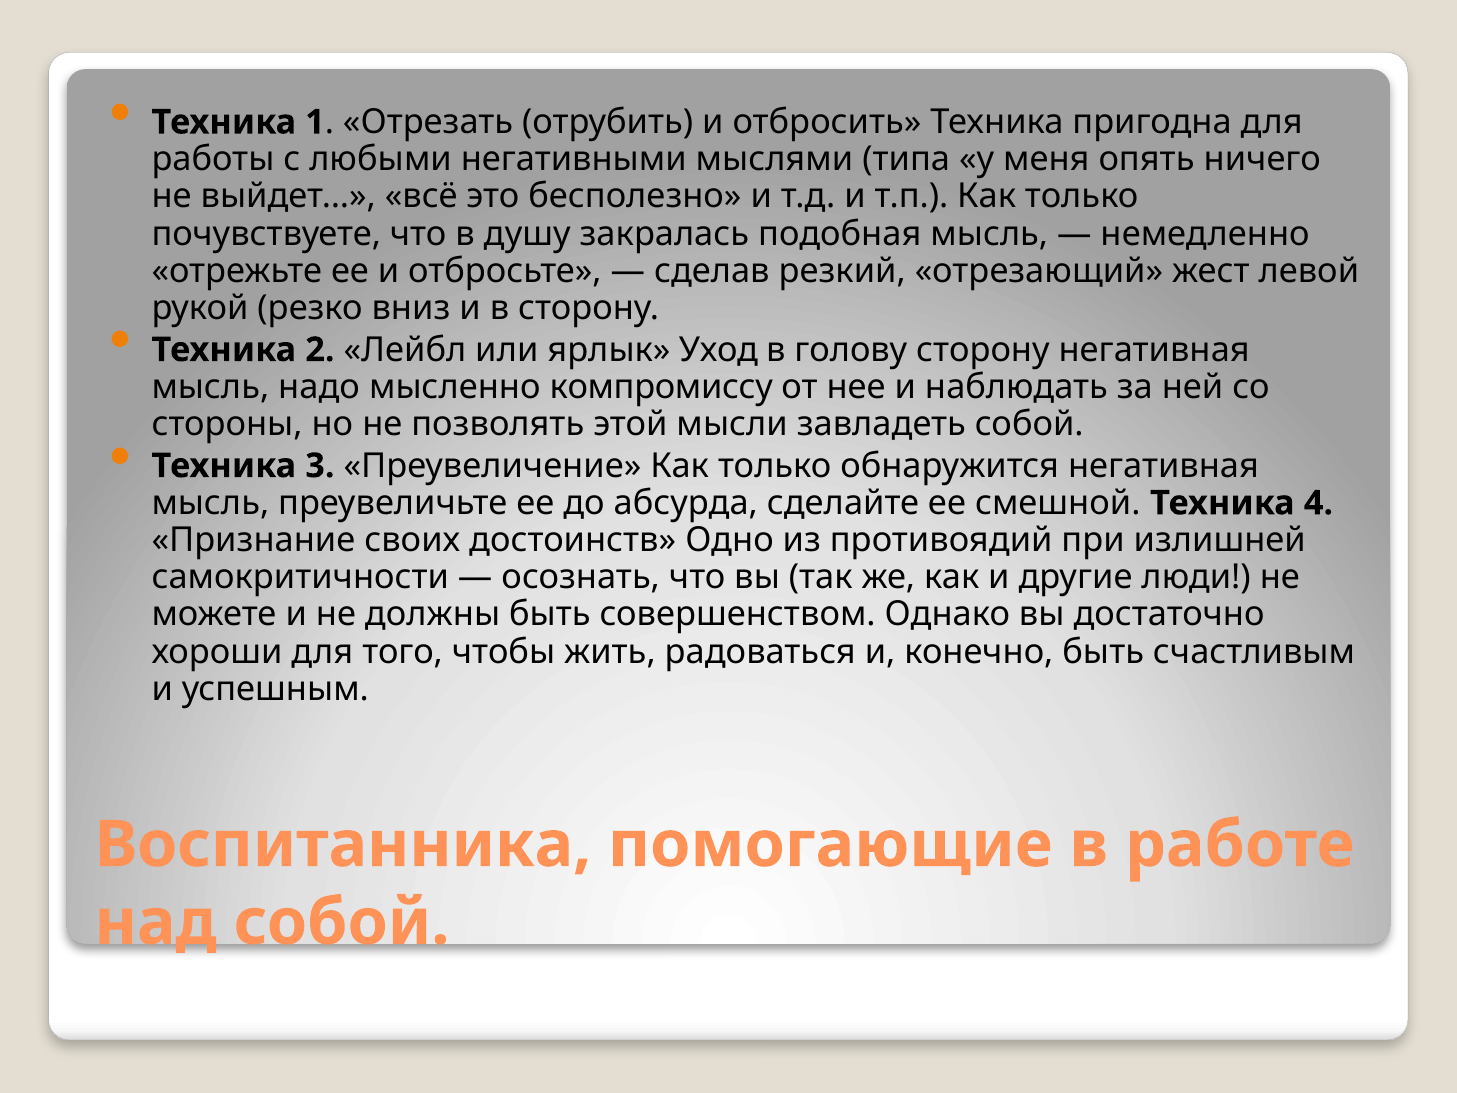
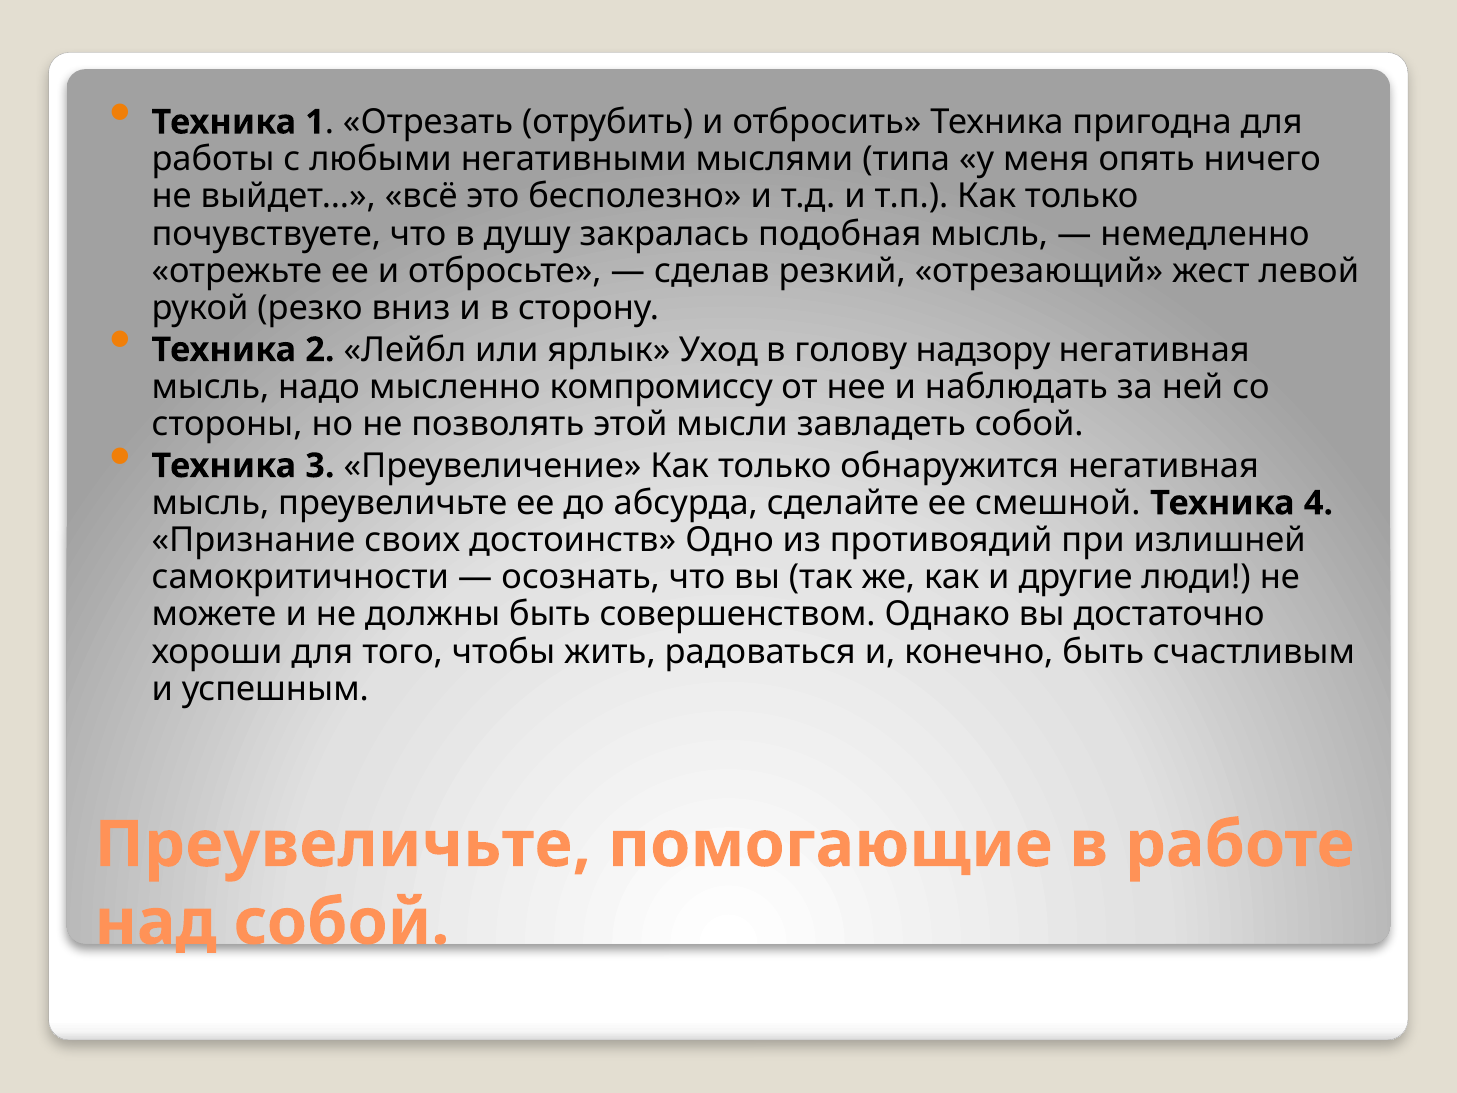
голову сторону: сторону -> надзору
Воспитанника at (343, 845): Воспитанника -> Преувеличьте
